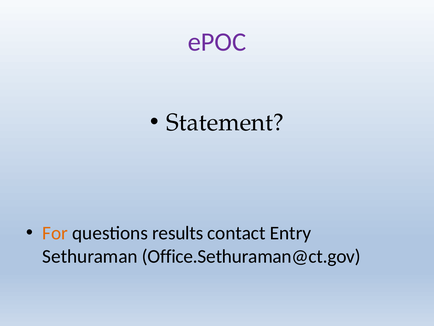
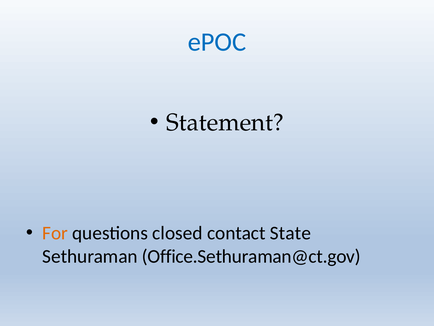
ePOC colour: purple -> blue
results: results -> closed
Entry: Entry -> State
